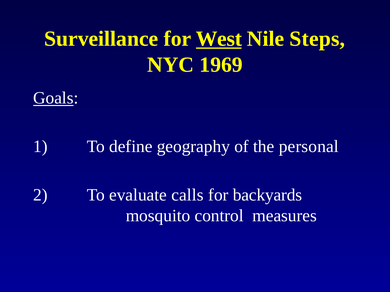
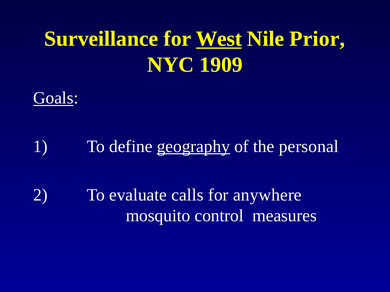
Steps: Steps -> Prior
1969: 1969 -> 1909
geography underline: none -> present
backyards: backyards -> anywhere
